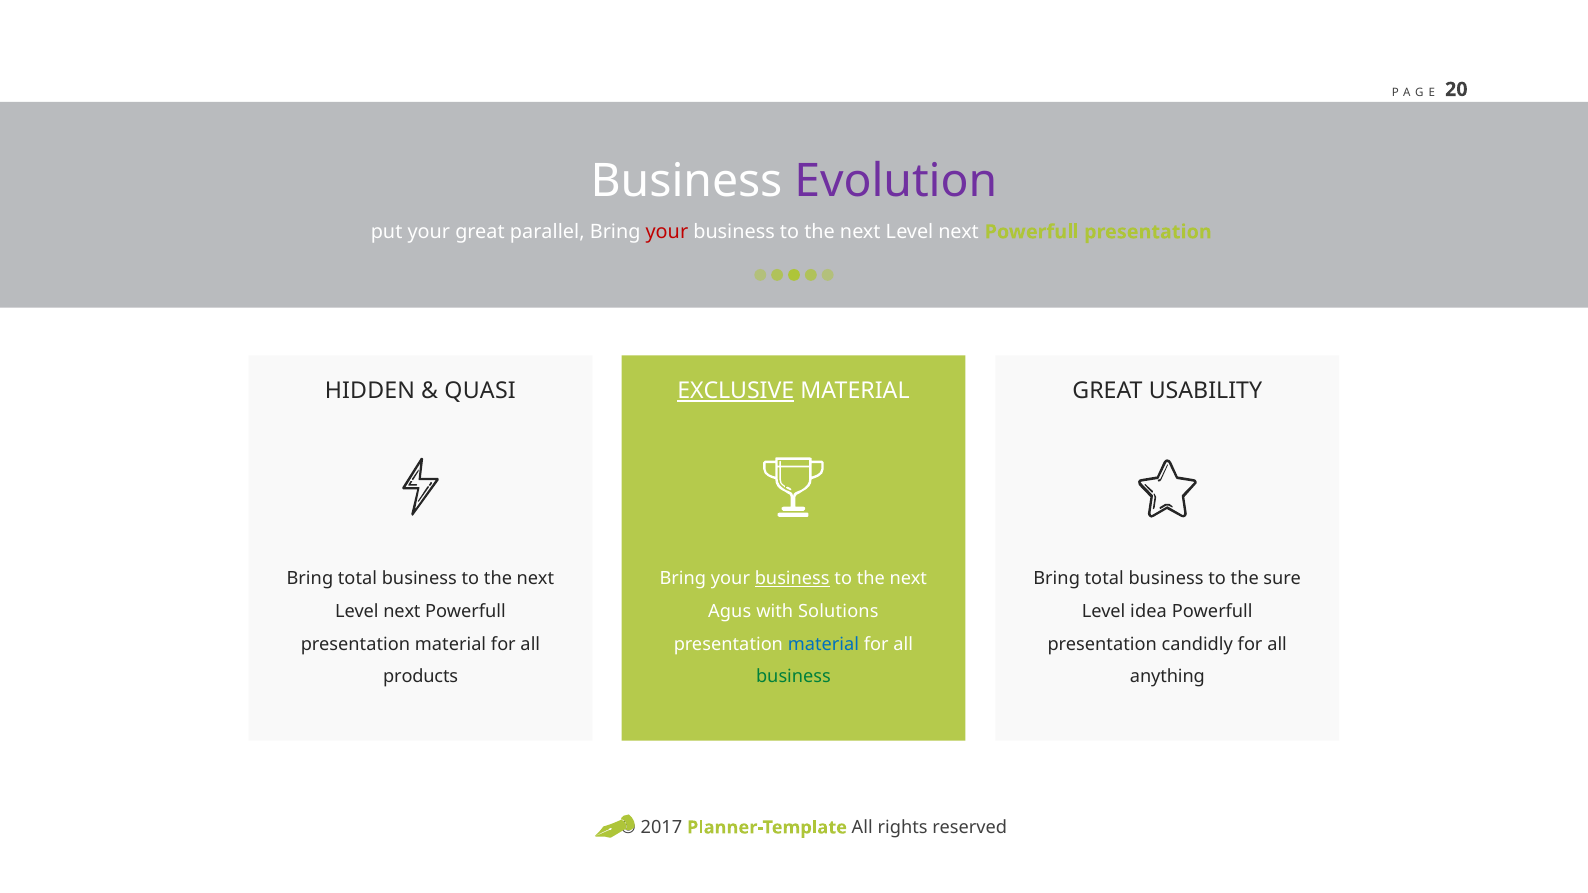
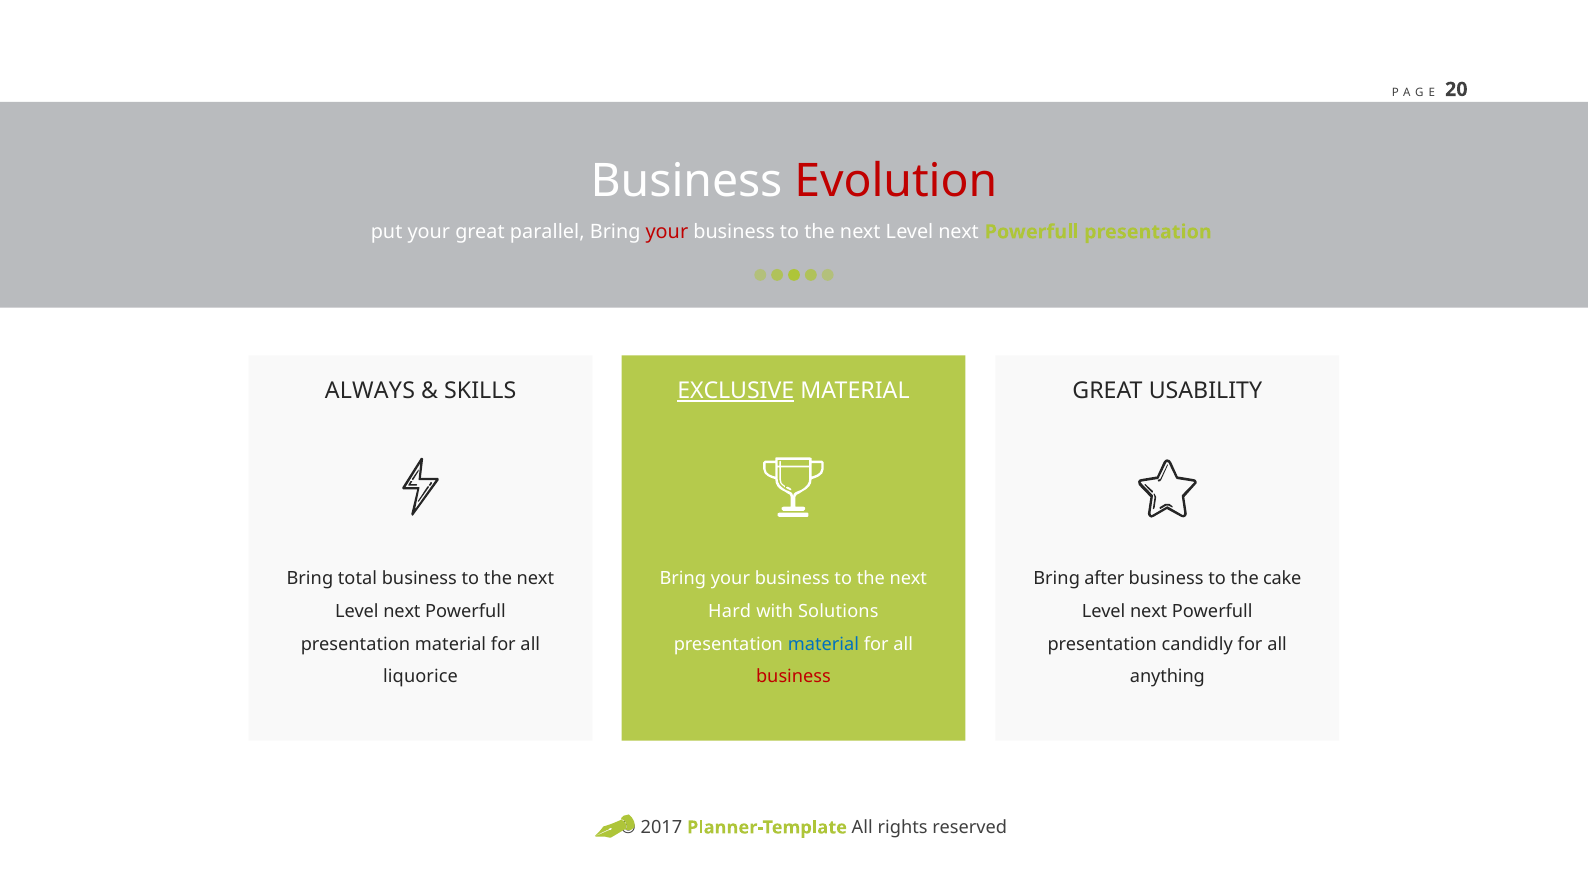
Evolution colour: purple -> red
HIDDEN: HIDDEN -> ALWAYS
QUASI: QUASI -> SKILLS
business at (792, 579) underline: present -> none
total at (1104, 579): total -> after
sure: sure -> cake
Agus: Agus -> Hard
idea at (1149, 612): idea -> next
products: products -> liquorice
business at (793, 677) colour: green -> red
